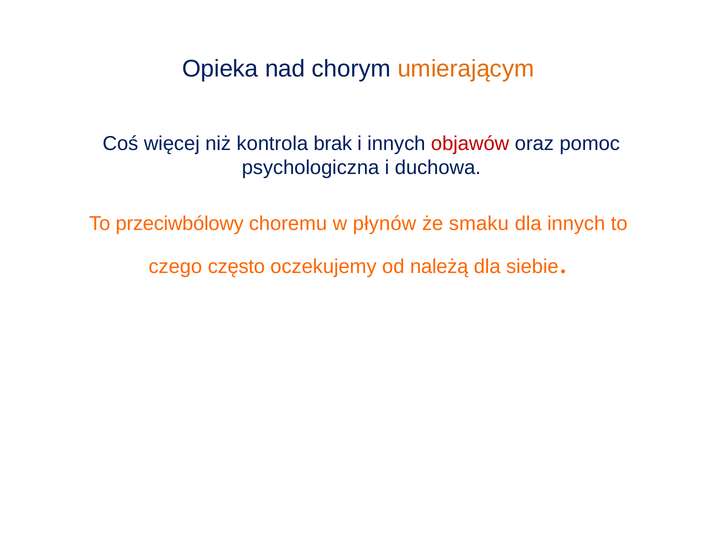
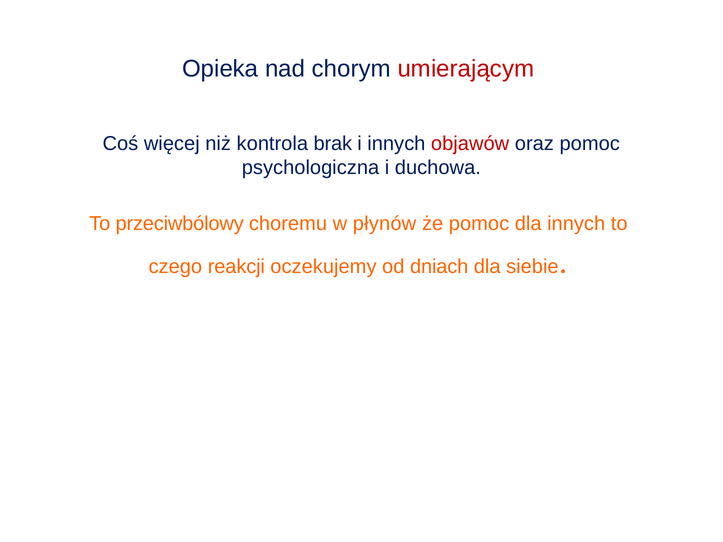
umierającym colour: orange -> red
że smaku: smaku -> pomoc
często: często -> reakcji
należą: należą -> dniach
